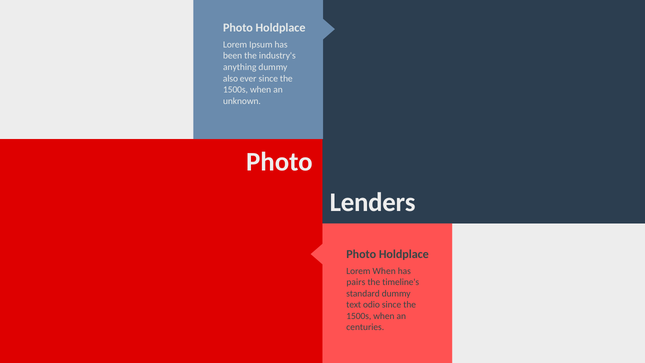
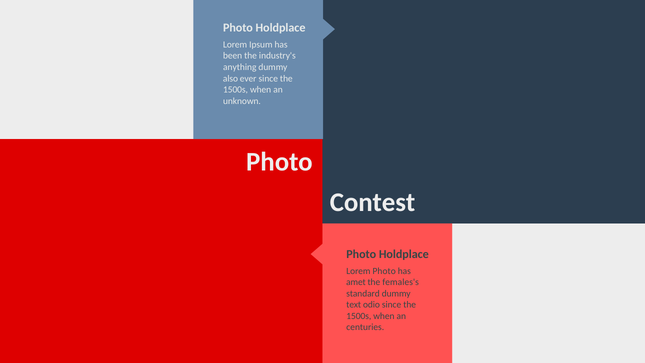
Lenders: Lenders -> Contest
Lorem When: When -> Photo
pairs: pairs -> amet
timeline's: timeline's -> females's
